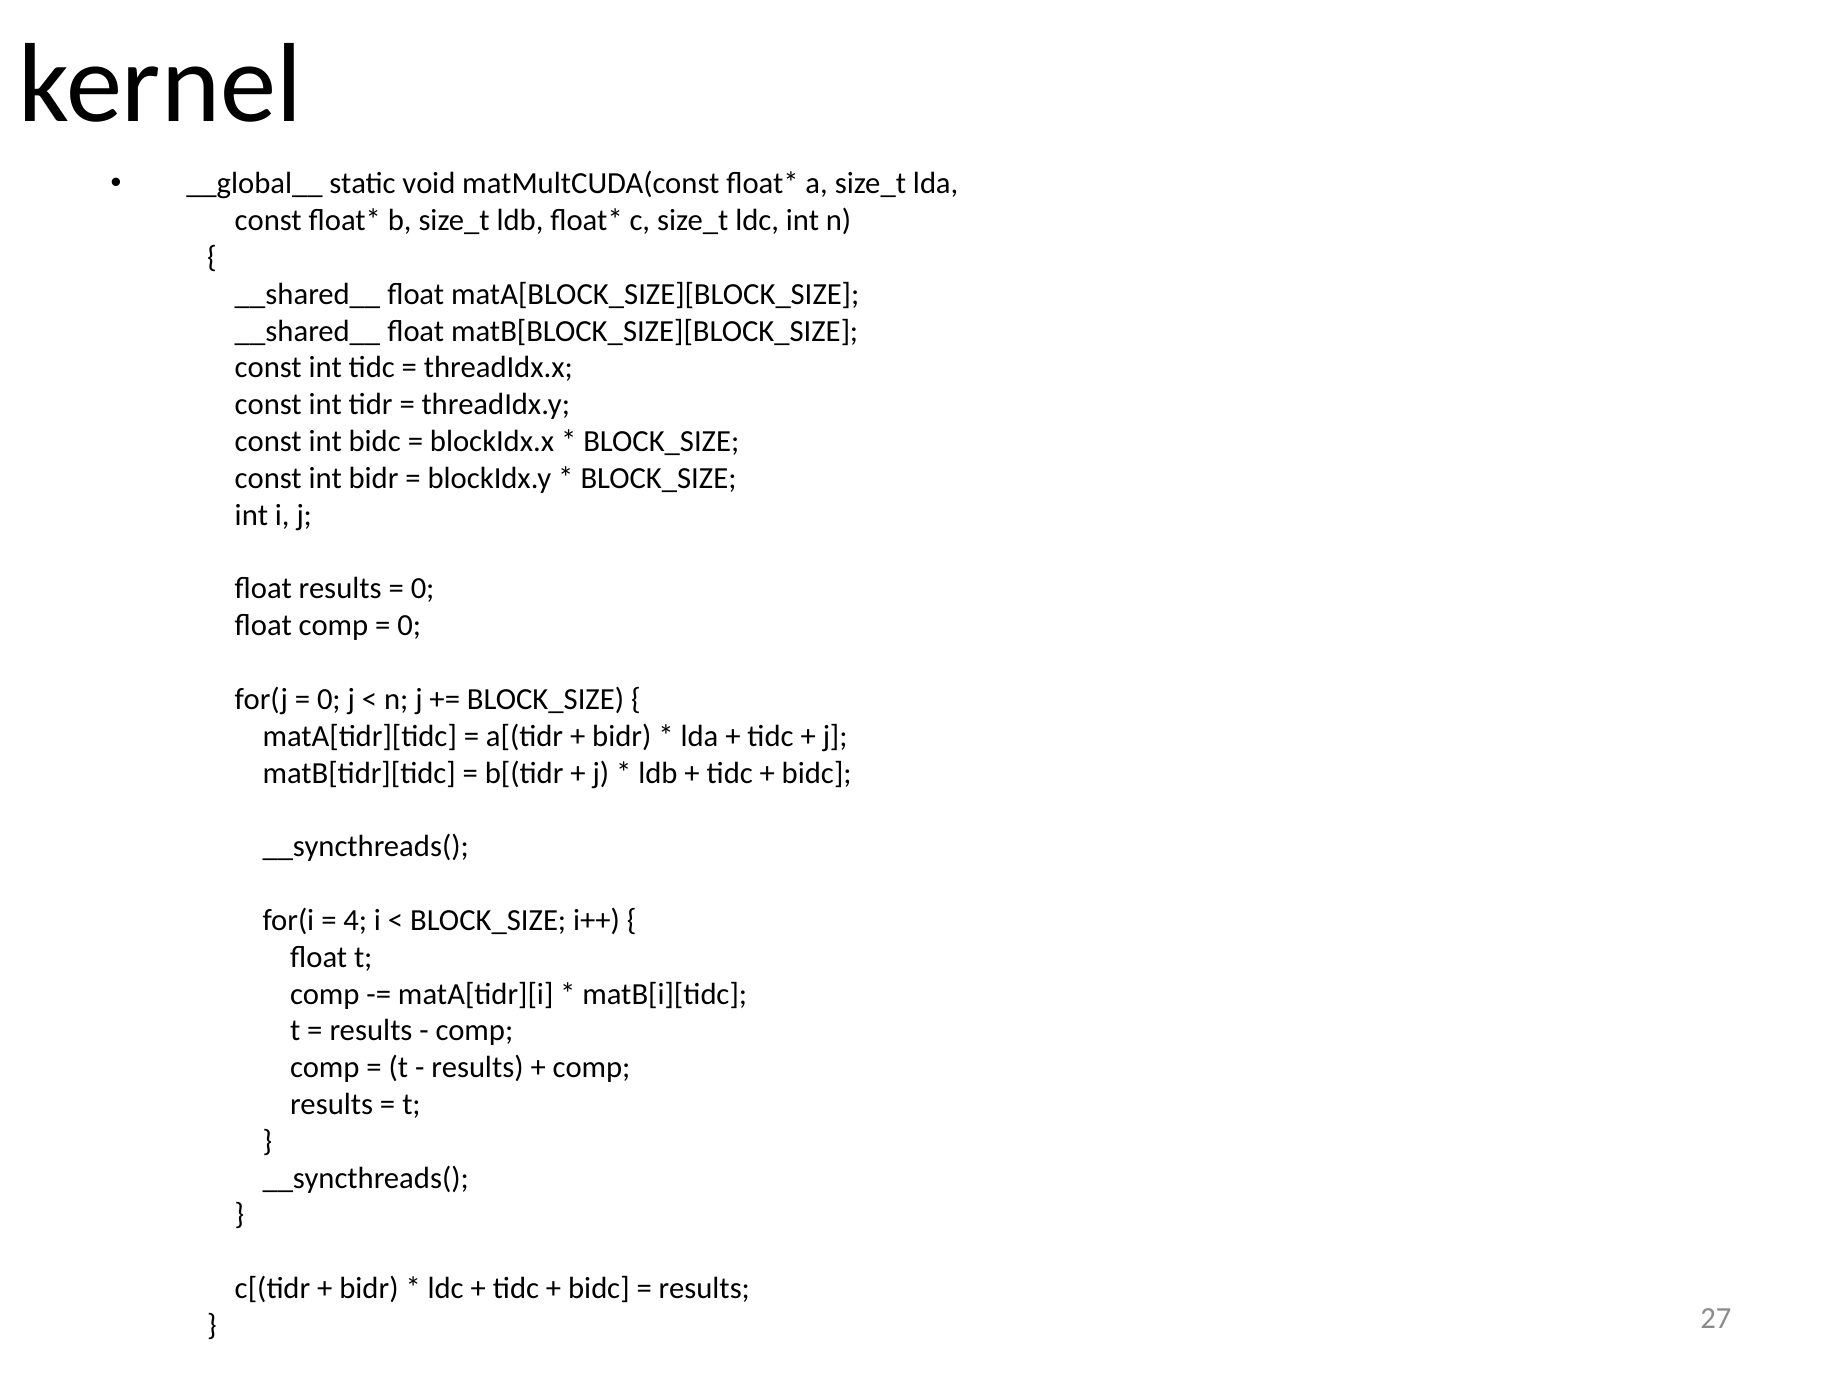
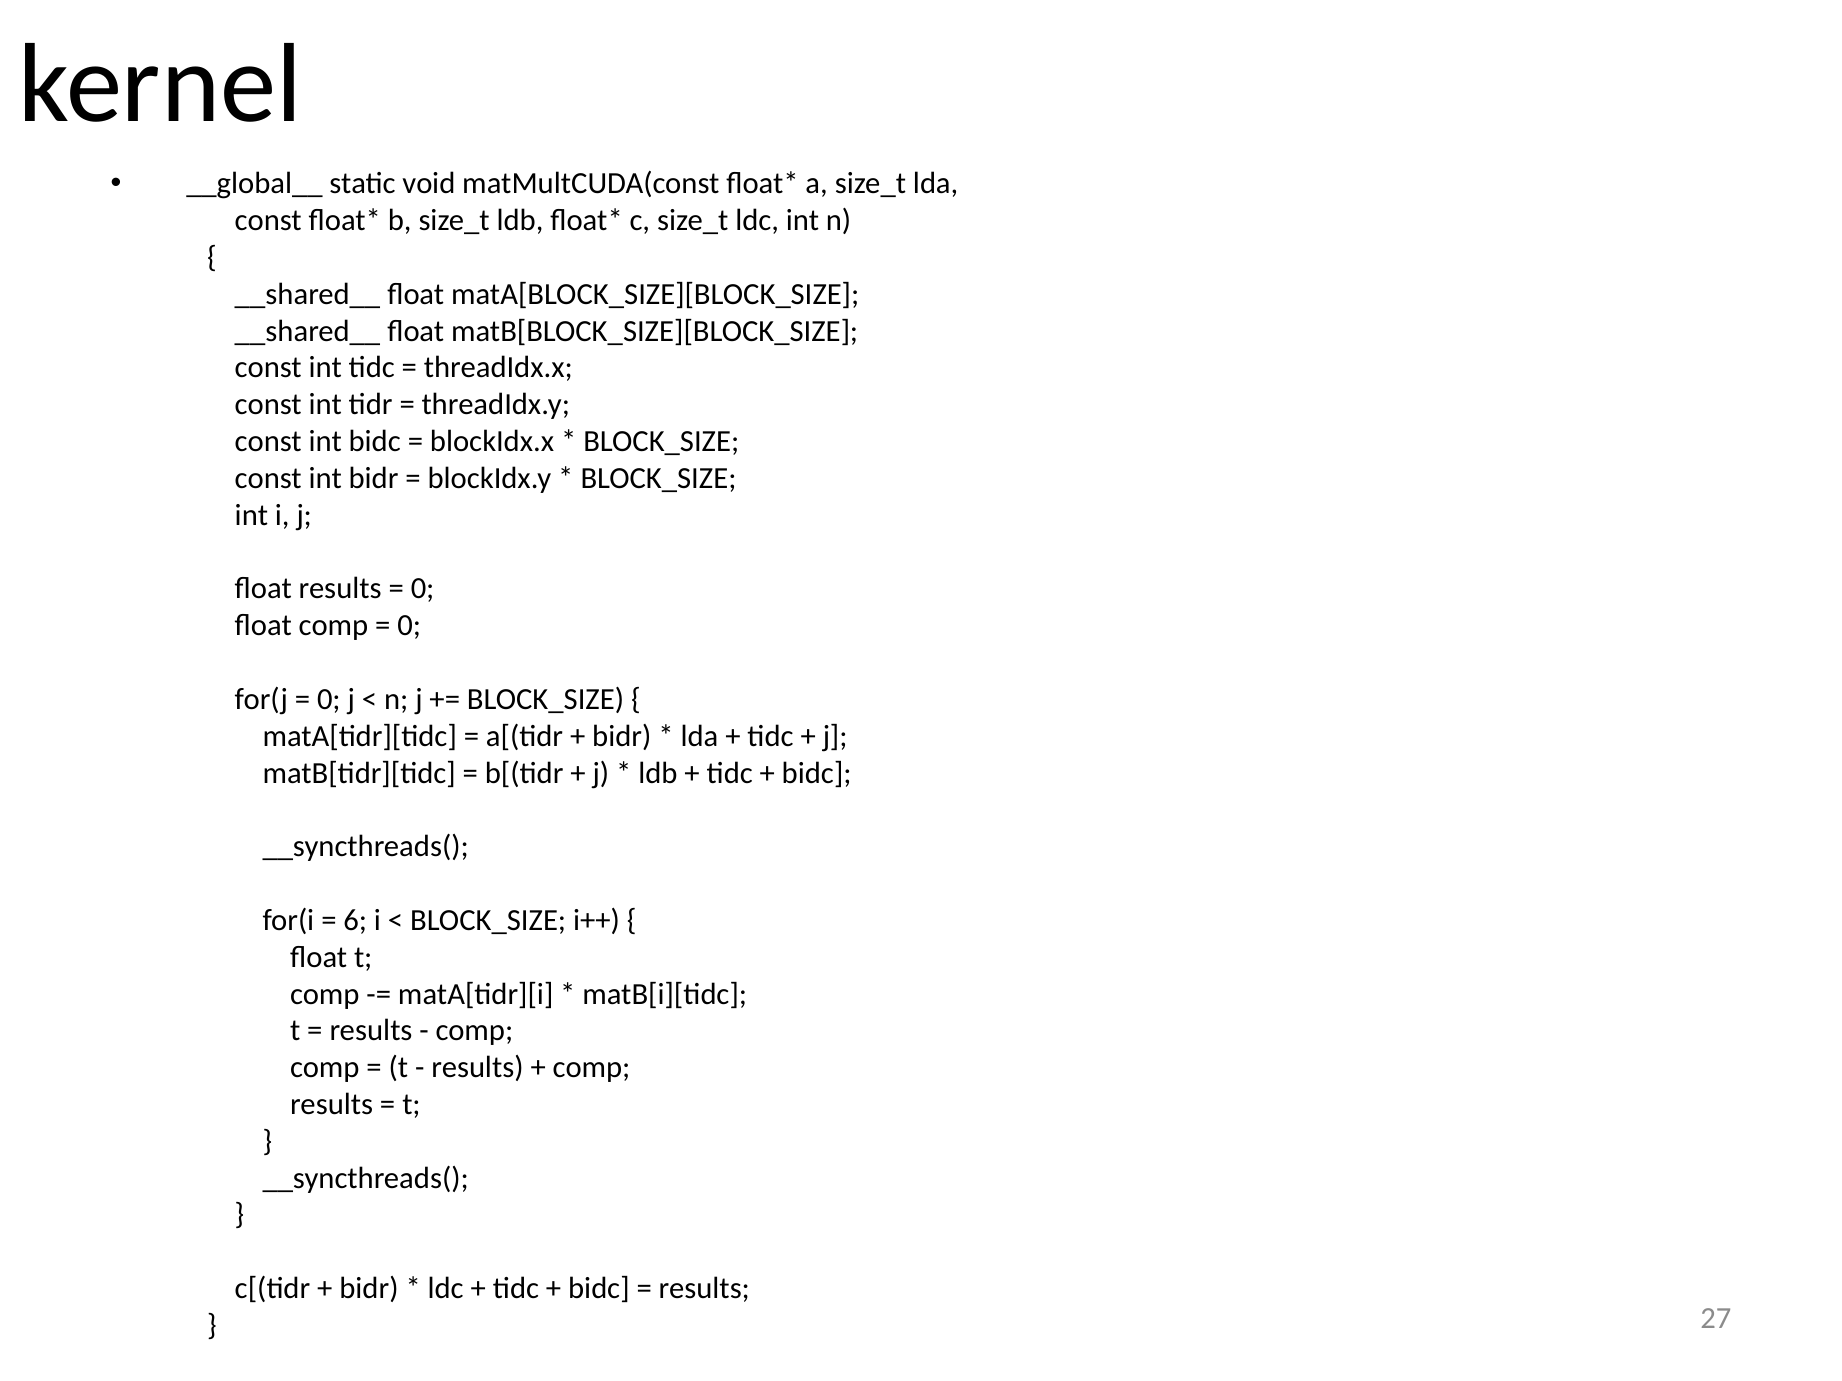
4: 4 -> 6
